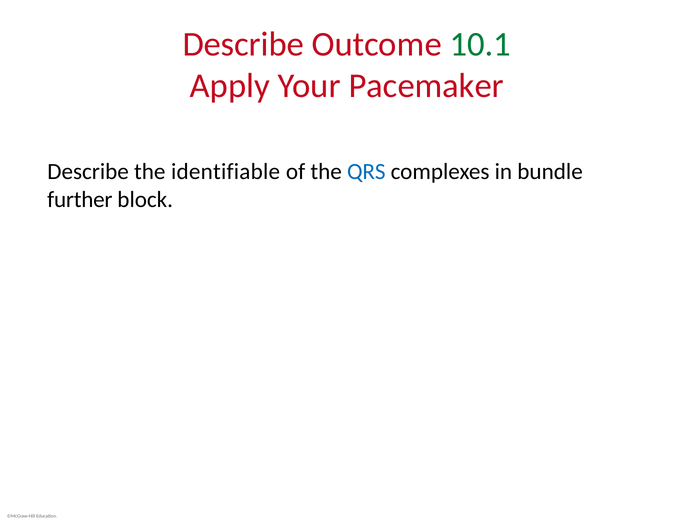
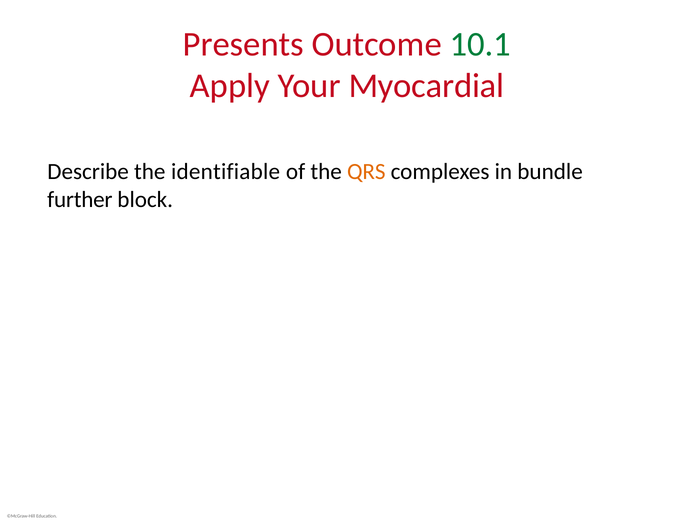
Describe at (243, 44): Describe -> Presents
Pacemaker: Pacemaker -> Myocardial
QRS colour: blue -> orange
